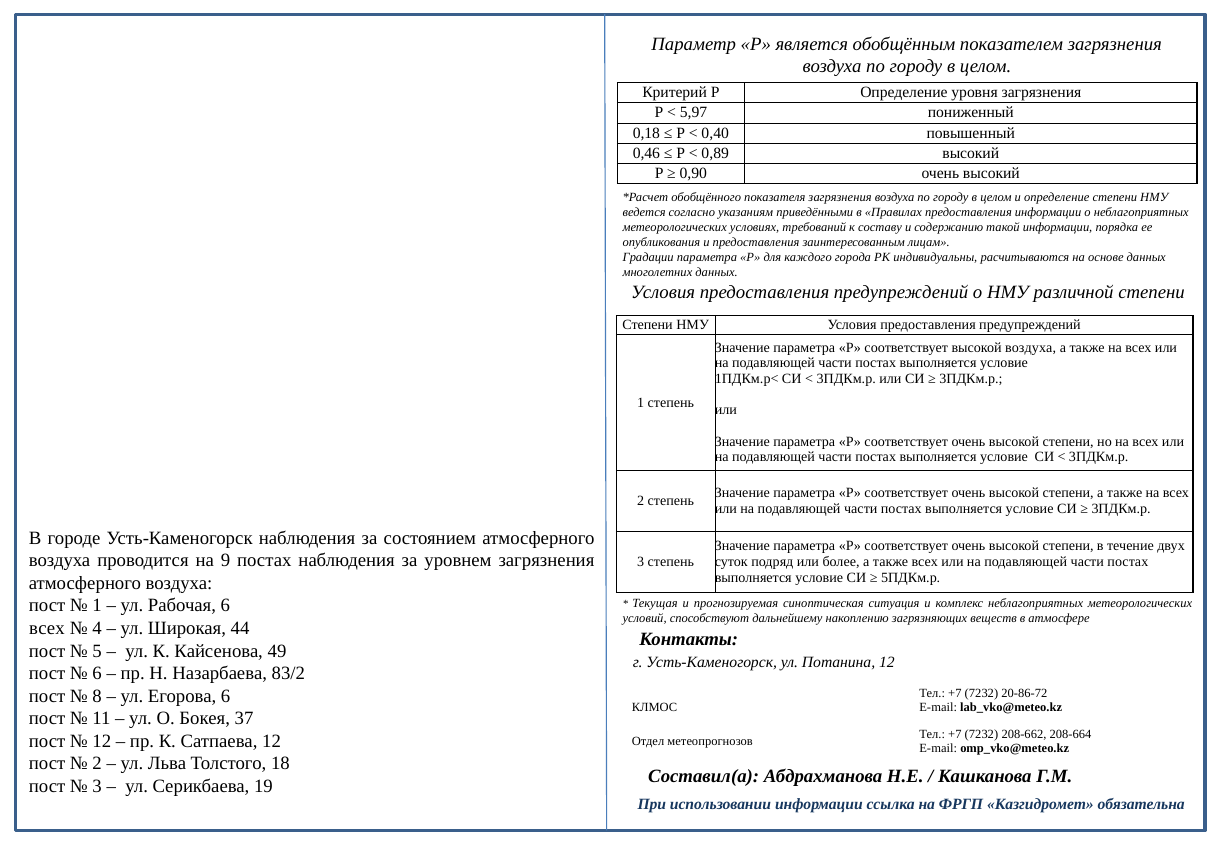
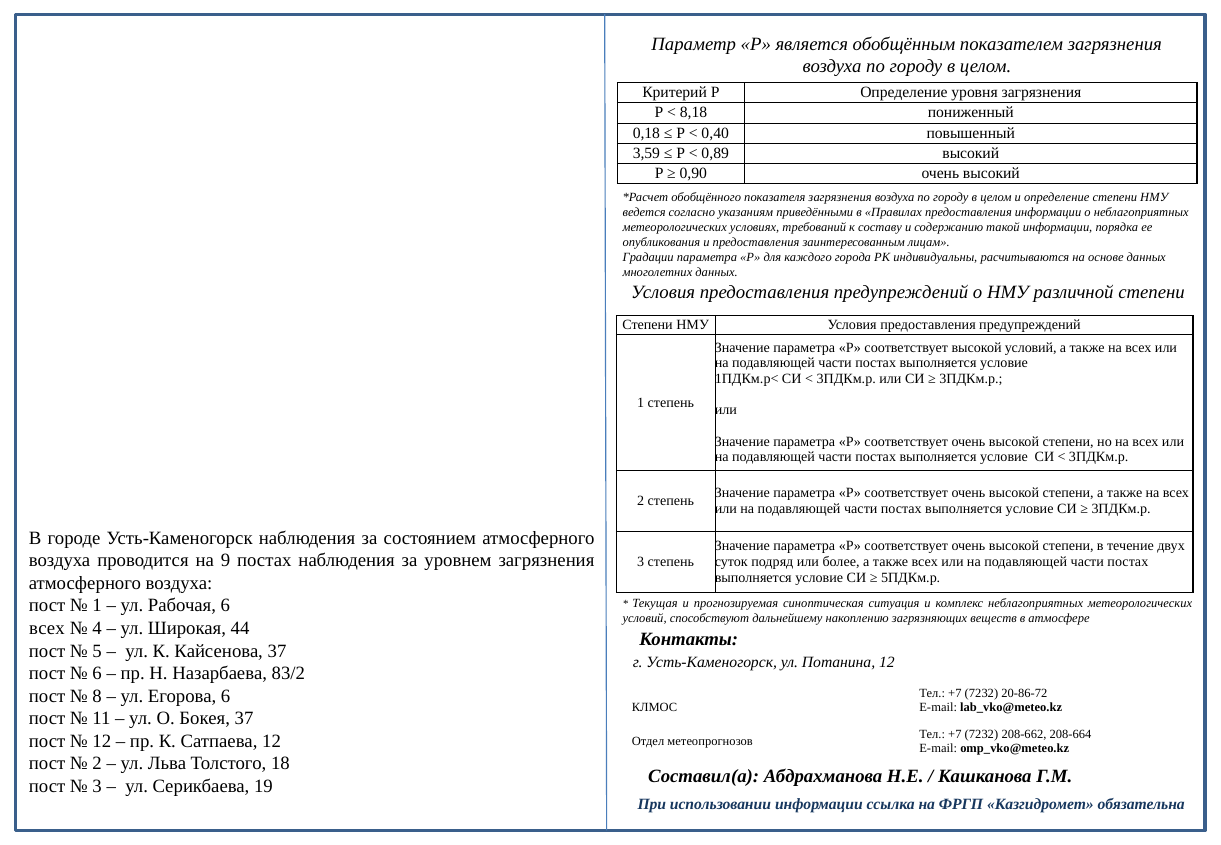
5,97: 5,97 -> 8,18
0,46: 0,46 -> 3,59
высокой воздуха: воздуха -> условий
Кайсенова 49: 49 -> 37
